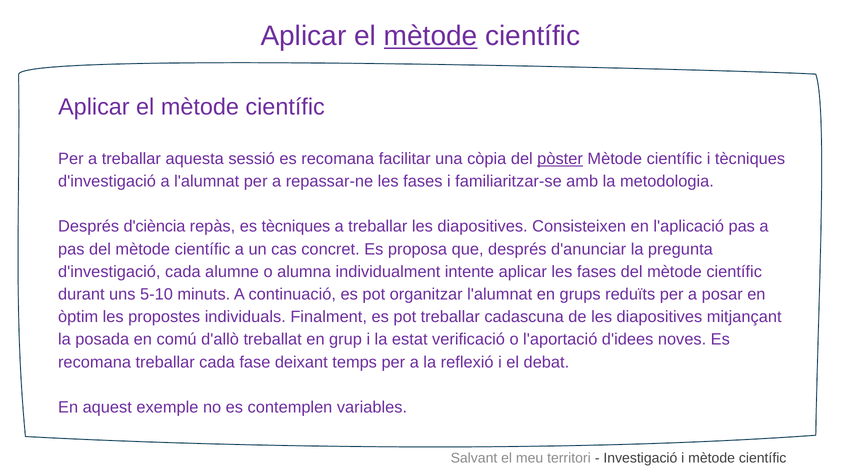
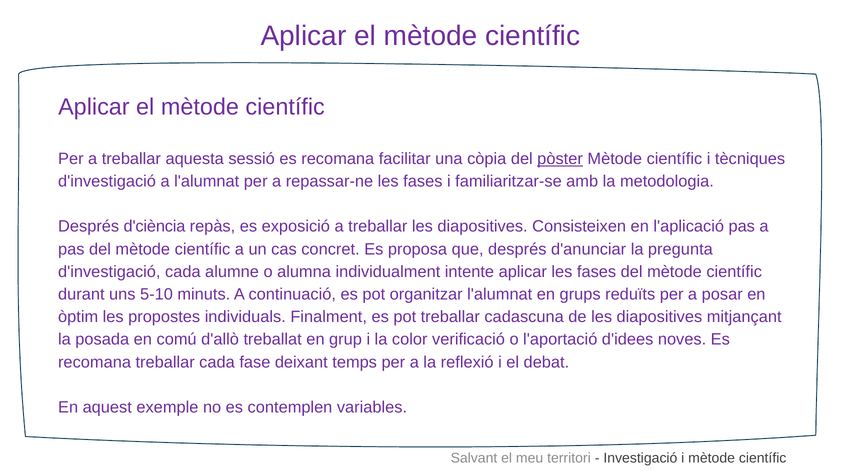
mètode at (431, 36) underline: present -> none
es tècniques: tècniques -> exposició
estat: estat -> color
